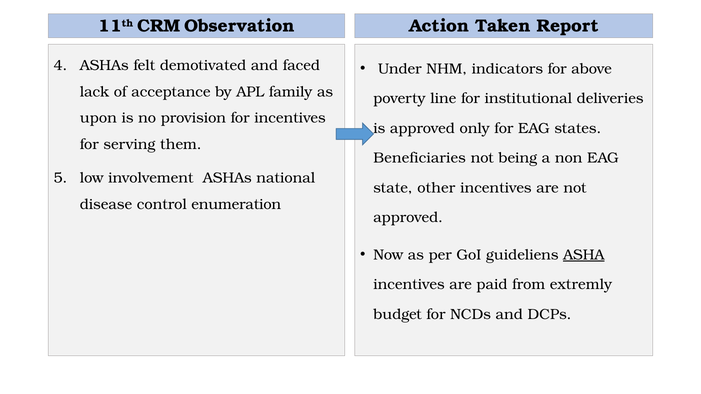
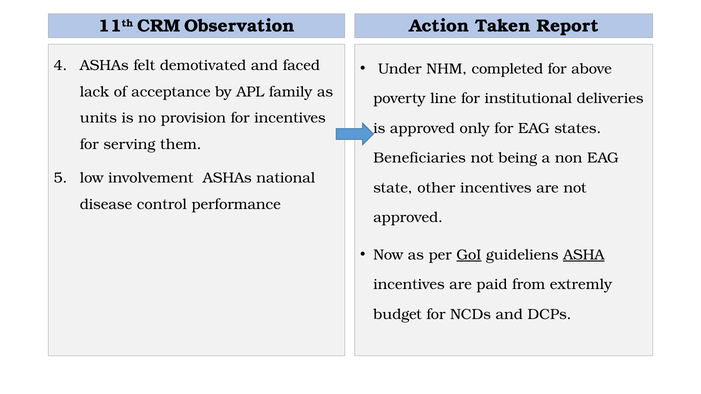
indicators: indicators -> completed
upon: upon -> units
enumeration: enumeration -> performance
GoI underline: none -> present
